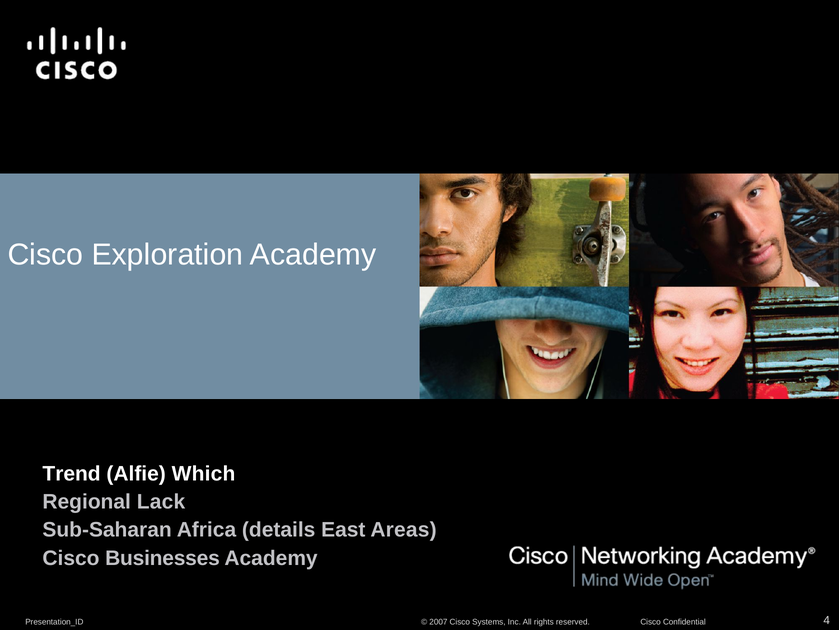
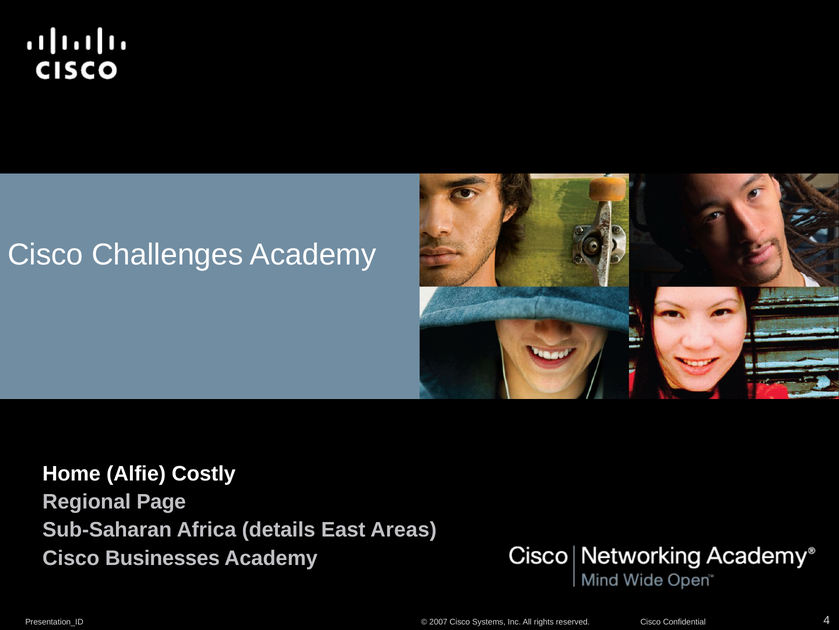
Exploration: Exploration -> Challenges
Trend: Trend -> Home
Which: Which -> Costly
Lack: Lack -> Page
